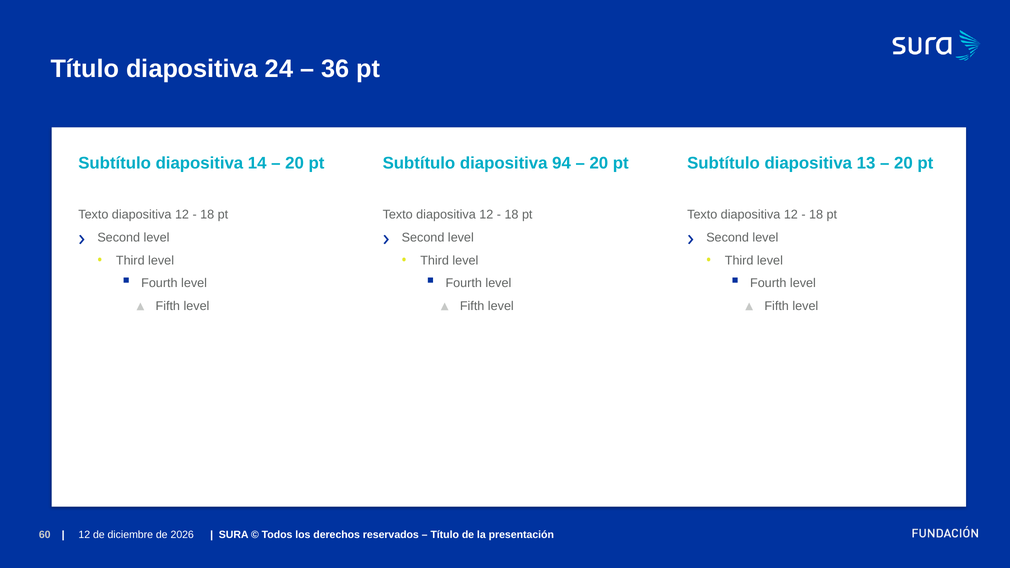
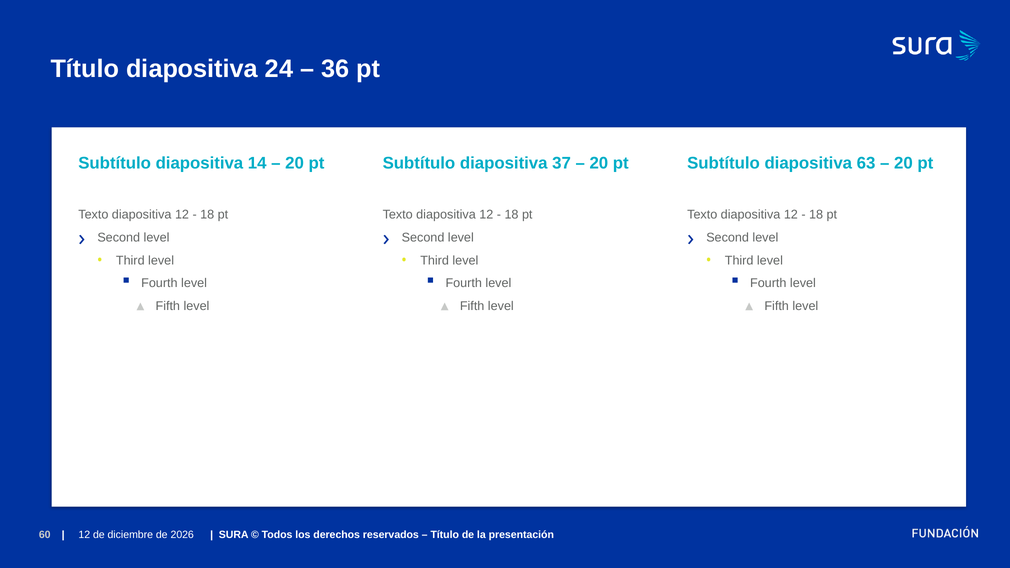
94: 94 -> 37
13: 13 -> 63
